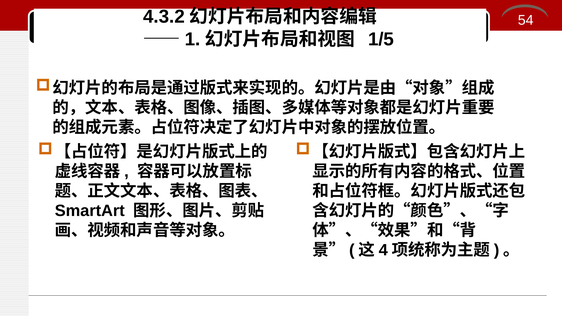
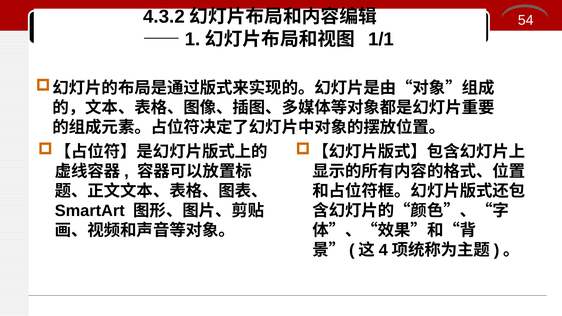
1/5: 1/5 -> 1/1
